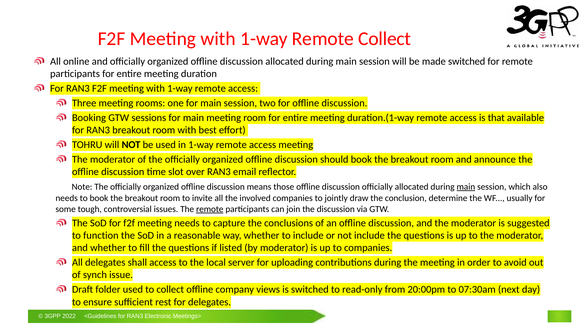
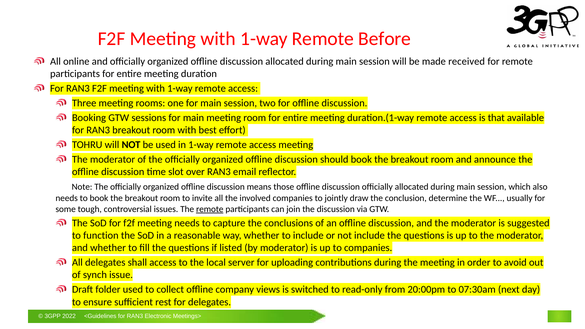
Remote Collect: Collect -> Before
made switched: switched -> received
main at (466, 187) underline: present -> none
